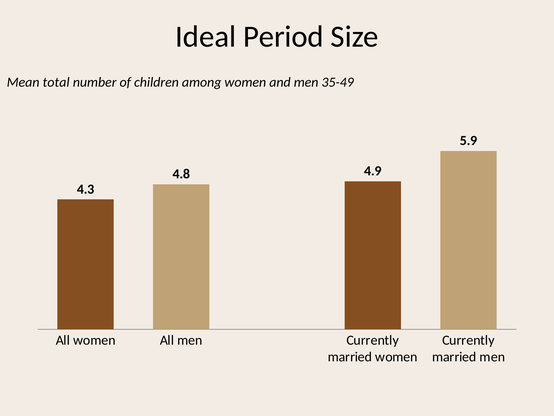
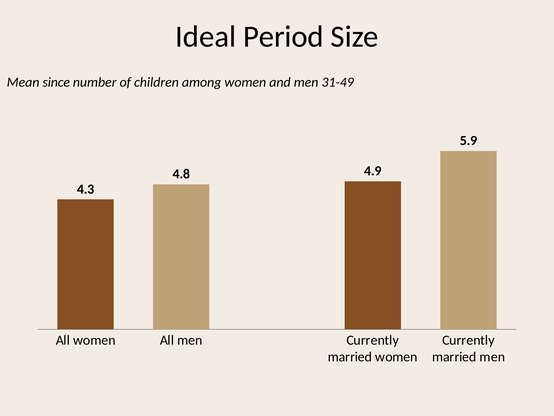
total: total -> since
35-49: 35-49 -> 31-49
